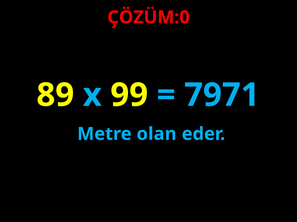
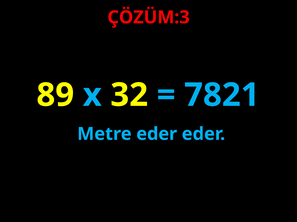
ÇÖZÜM:0: ÇÖZÜM:0 -> ÇÖZÜM:3
99: 99 -> 32
7971: 7971 -> 7821
Metre olan: olan -> eder
